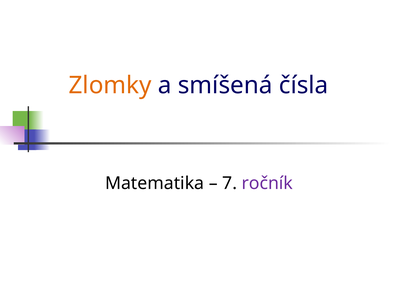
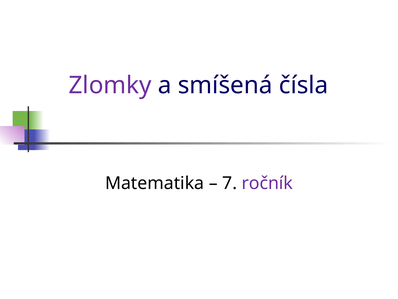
Zlomky colour: orange -> purple
